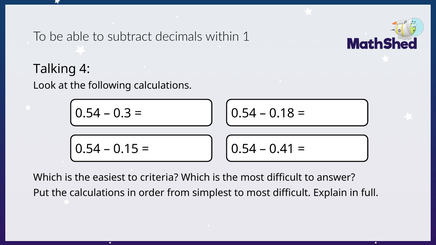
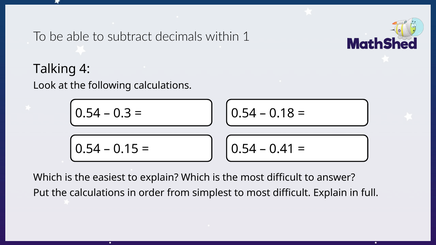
to criteria: criteria -> explain
